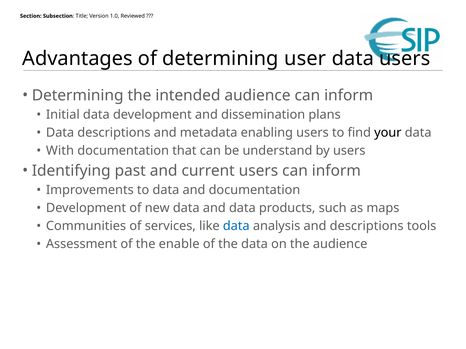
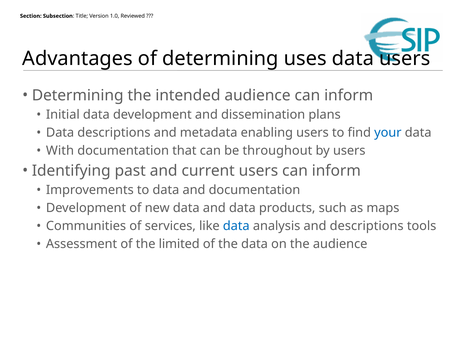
user: user -> uses
your colour: black -> blue
understand: understand -> throughout
enable: enable -> limited
